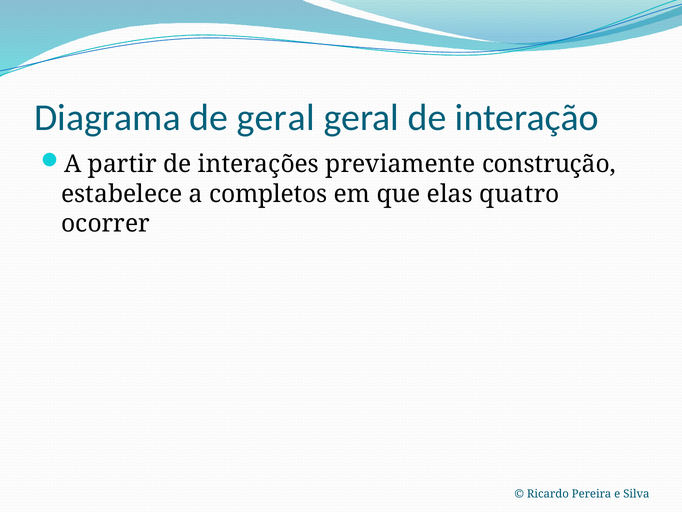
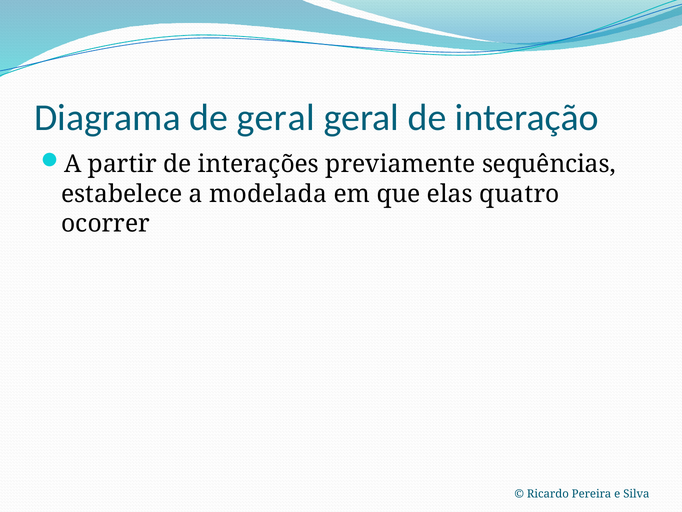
construção: construção -> sequências
completos: completos -> modelada
